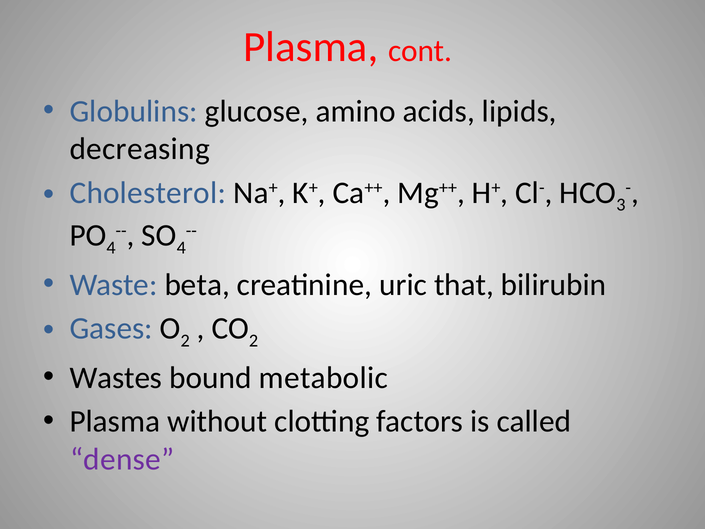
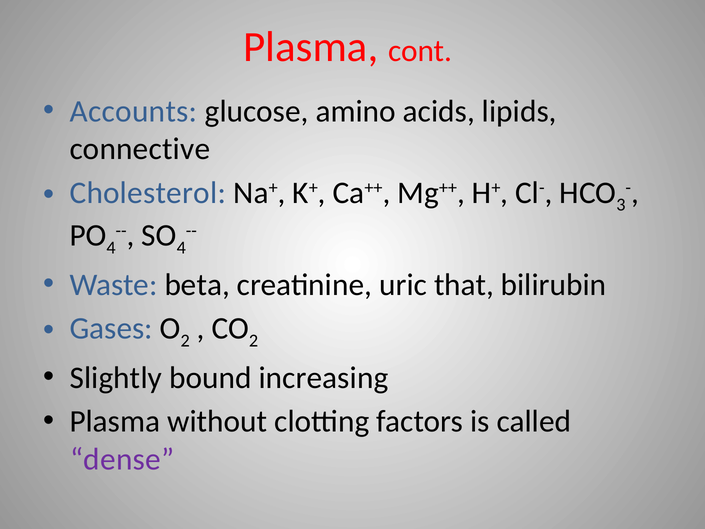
Globulins: Globulins -> Accounts
decreasing: decreasing -> connective
Wastes: Wastes -> Slightly
metabolic: metabolic -> increasing
